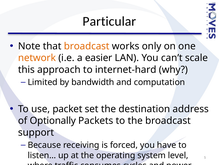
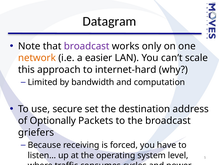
Particular: Particular -> Datagram
broadcast at (87, 46) colour: orange -> purple
packet: packet -> secure
support: support -> griefers
